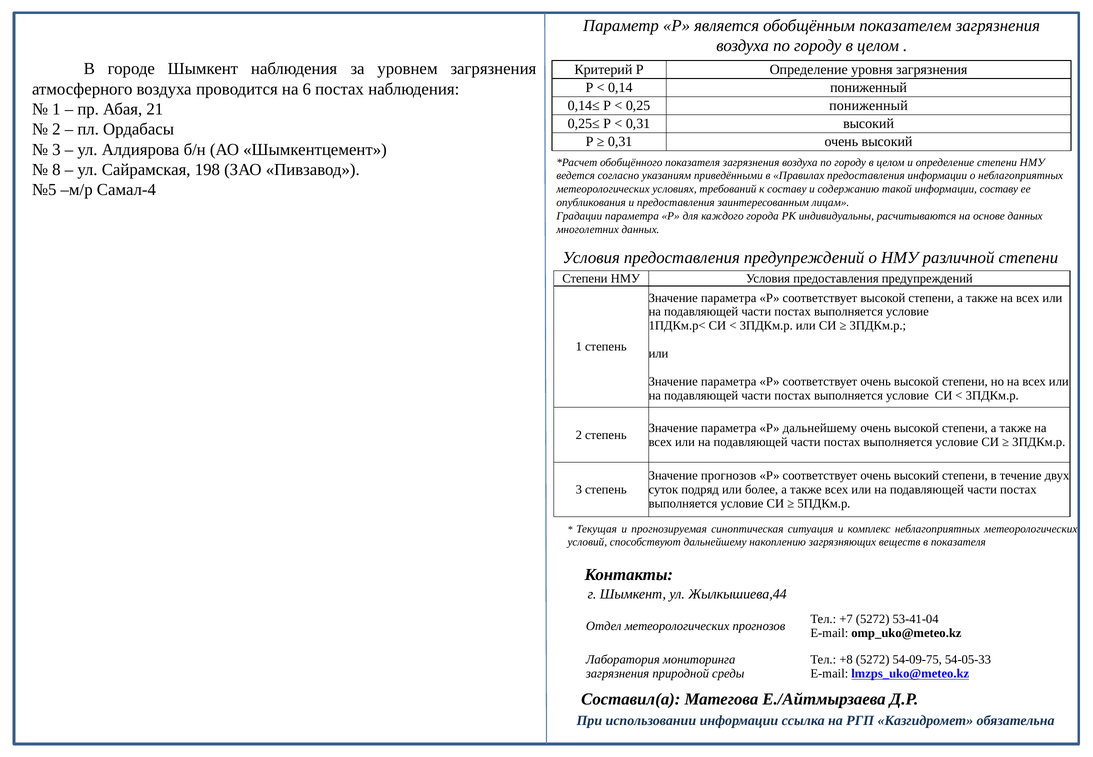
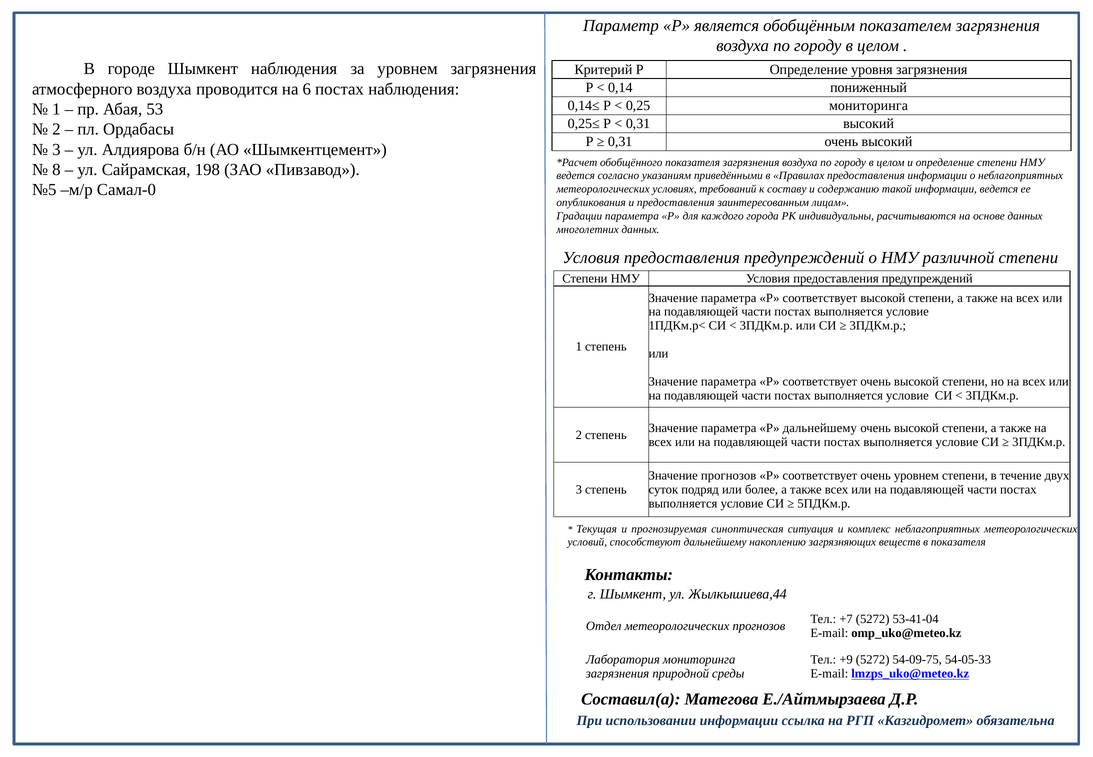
0,25 пониженный: пониженный -> мониторинга
21: 21 -> 53
Самал-4: Самал-4 -> Самал-0
информации составу: составу -> ведется
соответствует очень высокий: высокий -> уровнем
+8: +8 -> +9
